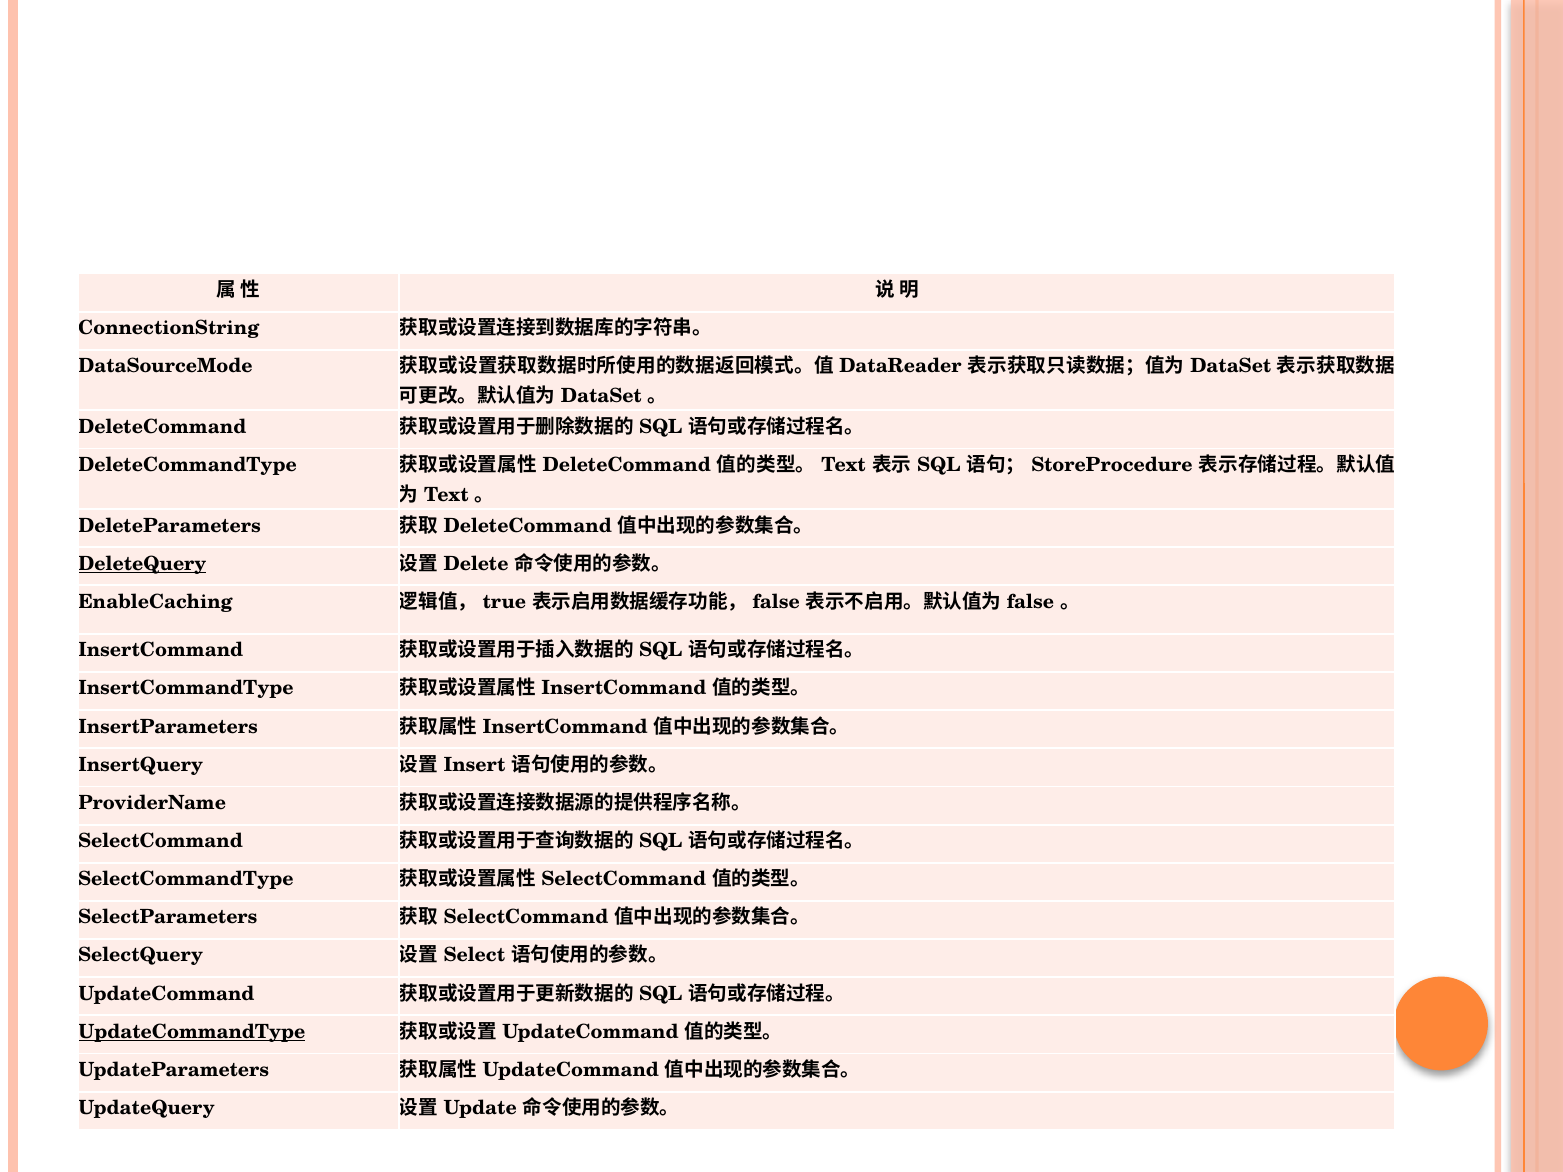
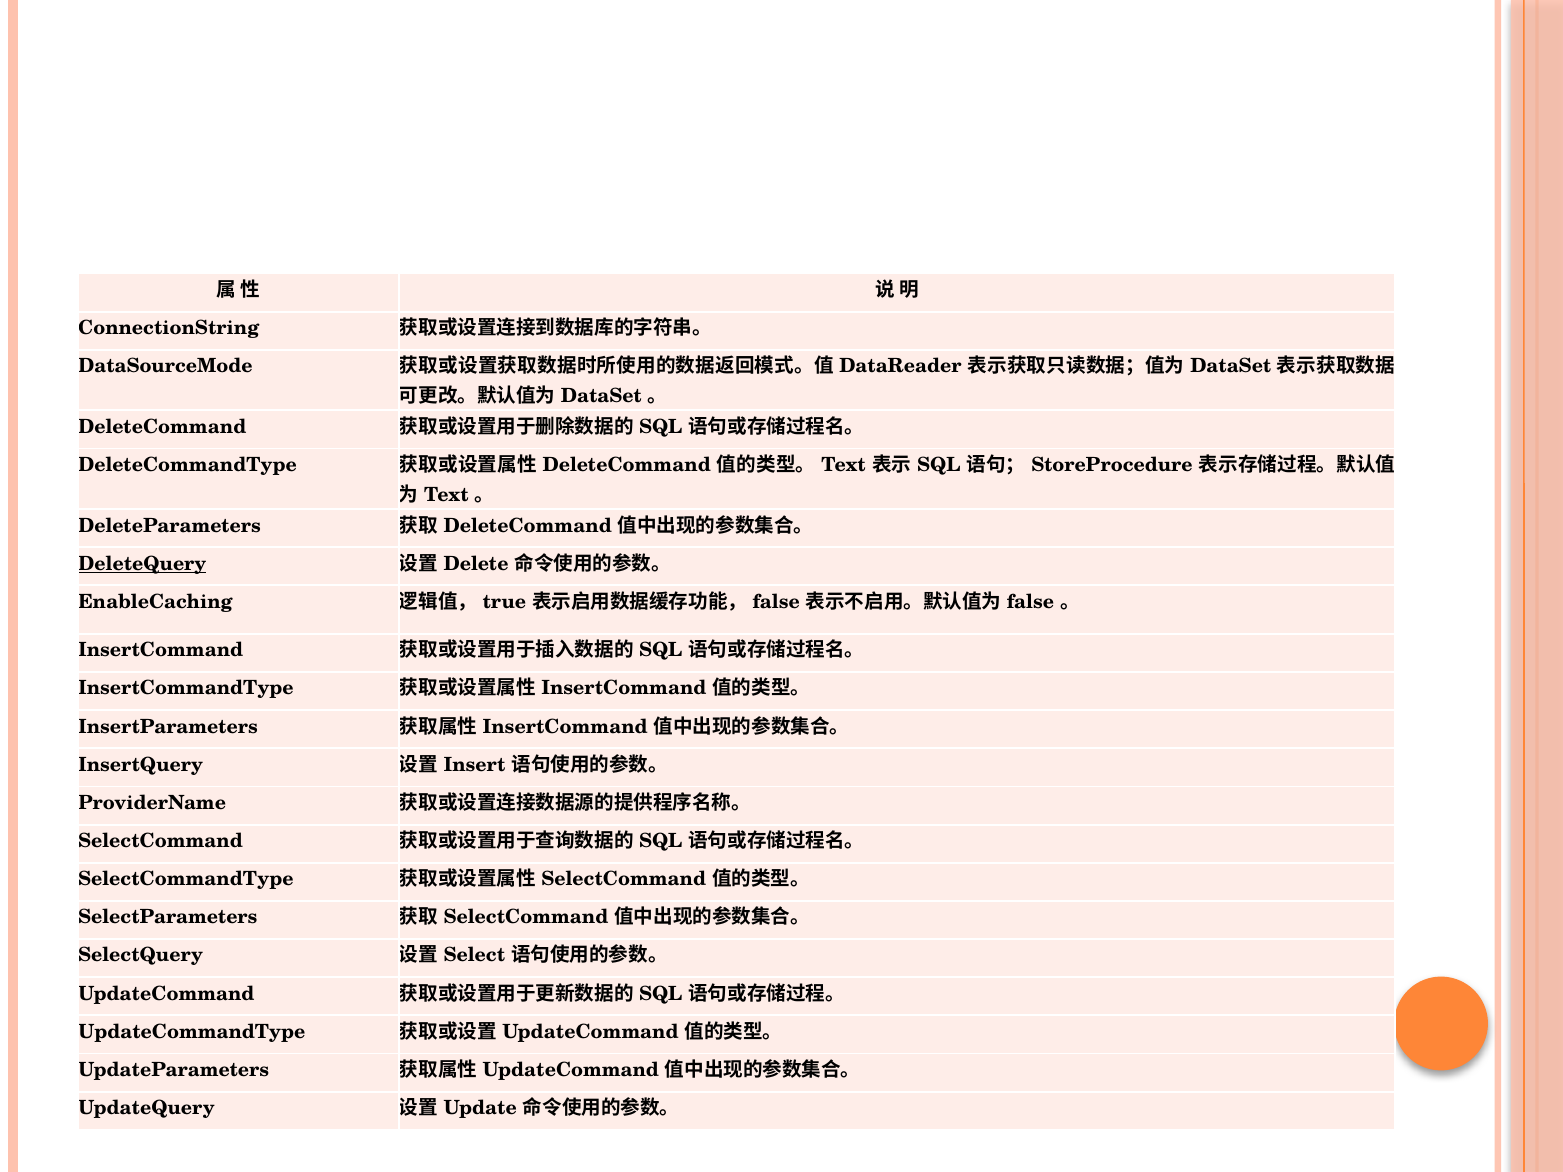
UpdateCommandType underline: present -> none
